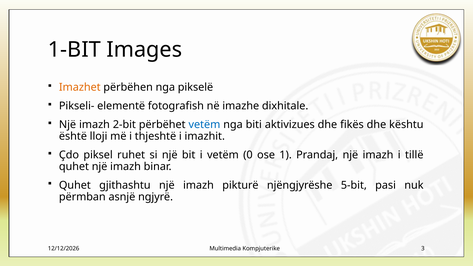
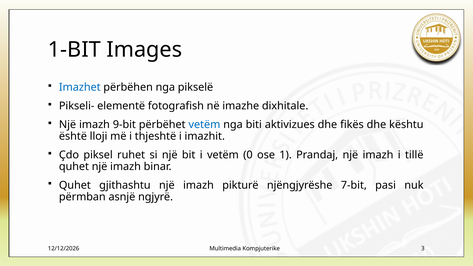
Imazhet colour: orange -> blue
2-bit: 2-bit -> 9-bit
5-bit: 5-bit -> 7-bit
